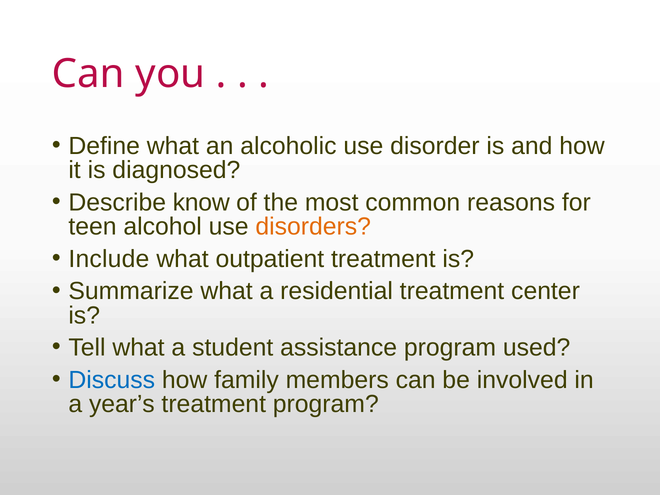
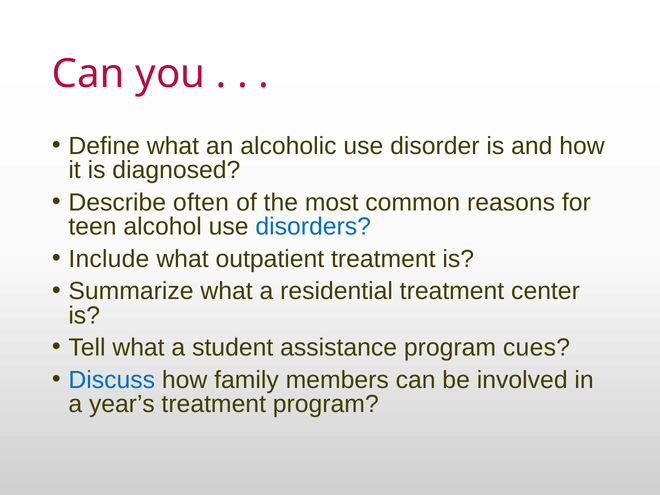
know: know -> often
disorders colour: orange -> blue
used: used -> cues
